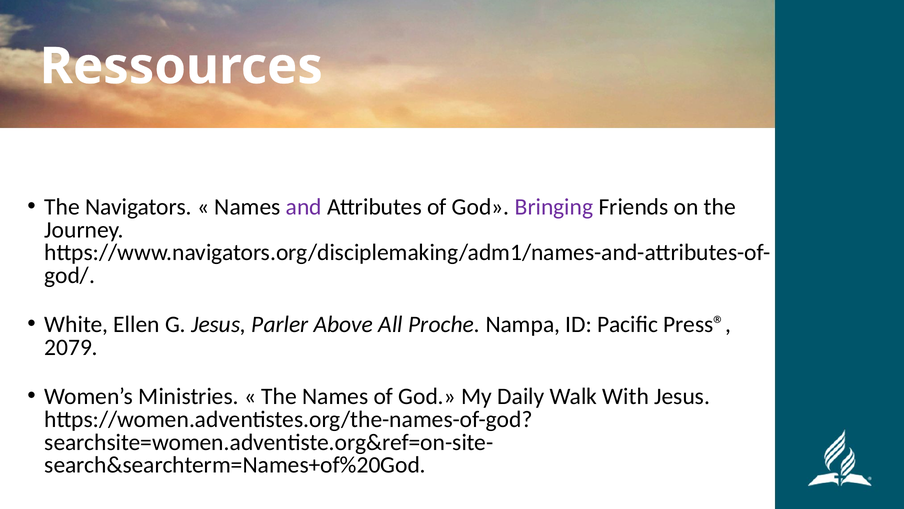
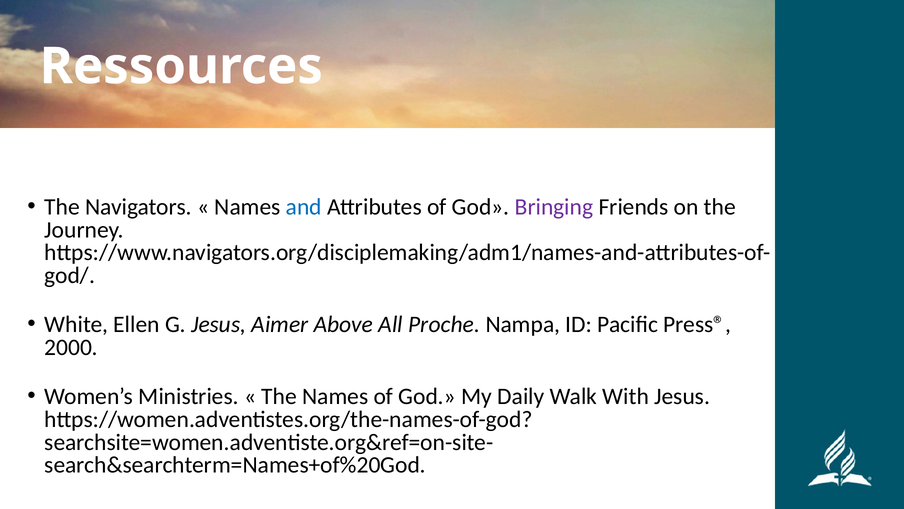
and colour: purple -> blue
Parler: Parler -> Aimer
2079: 2079 -> 2000
